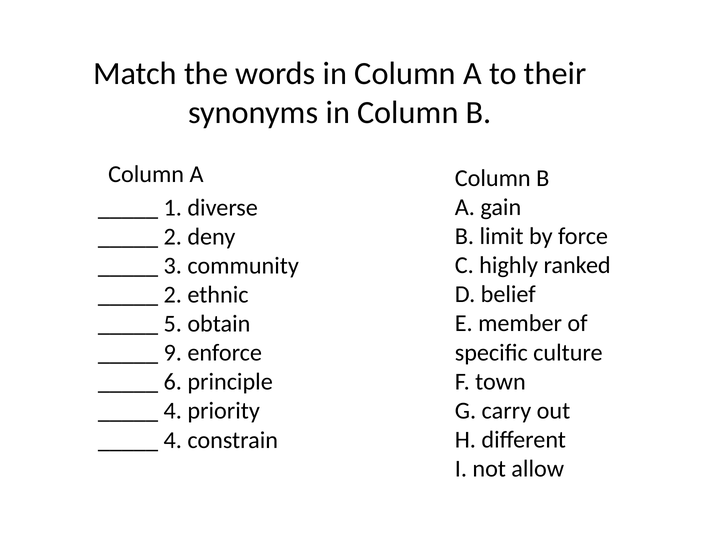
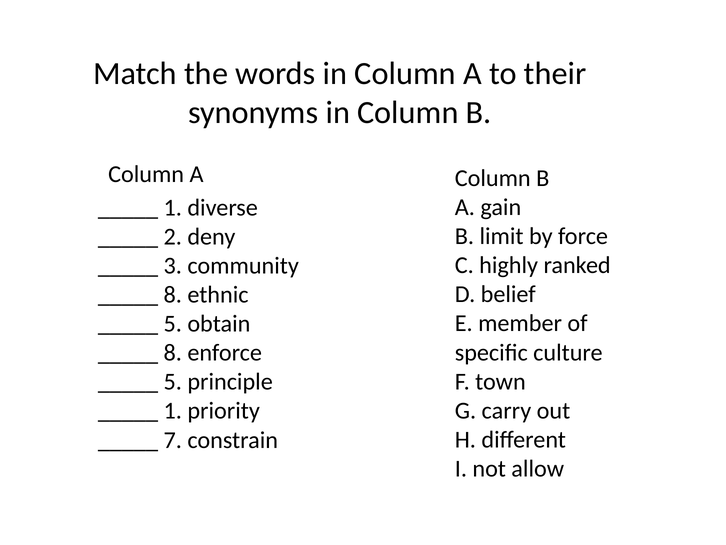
2 at (173, 294): 2 -> 8
9 at (173, 353): 9 -> 8
6 at (173, 382): 6 -> 5
4 at (173, 411): 4 -> 1
4 at (173, 440): 4 -> 7
